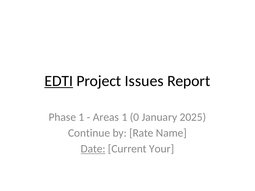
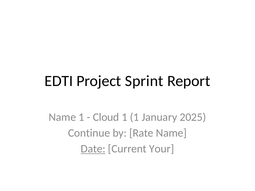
EDTI underline: present -> none
Issues: Issues -> Sprint
Phase at (62, 117): Phase -> Name
Areas: Areas -> Cloud
1 0: 0 -> 1
